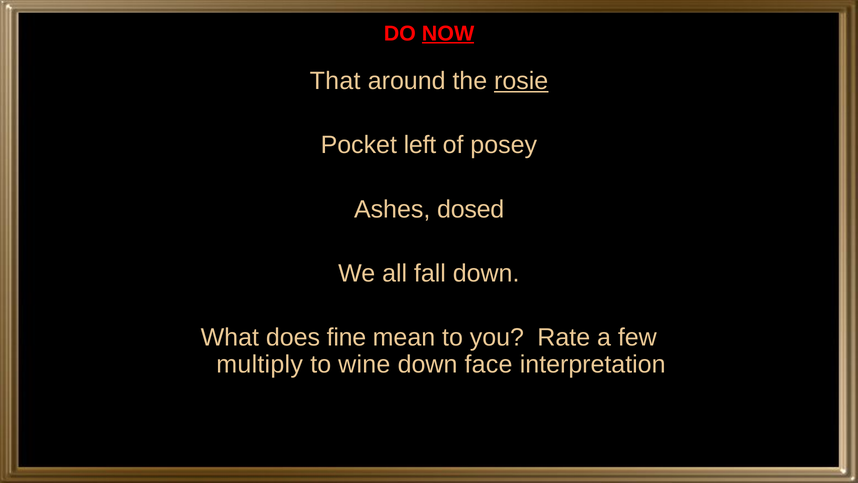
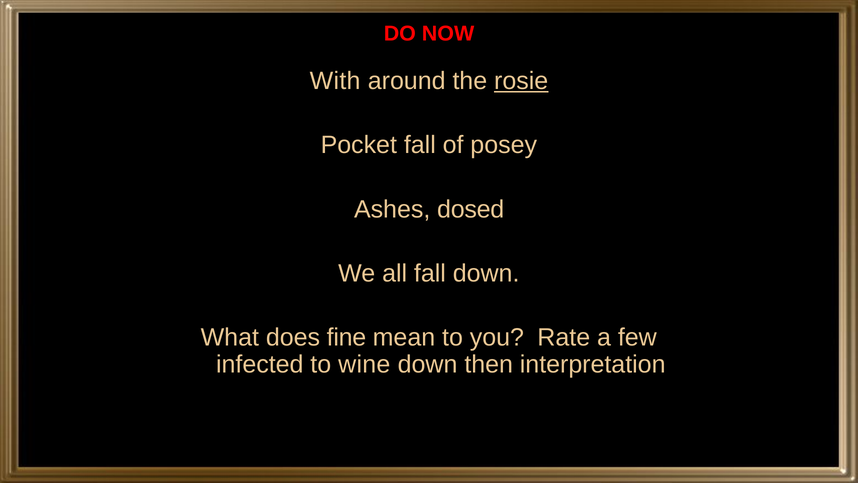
NOW underline: present -> none
That: That -> With
Pocket left: left -> fall
multiply: multiply -> infected
face: face -> then
